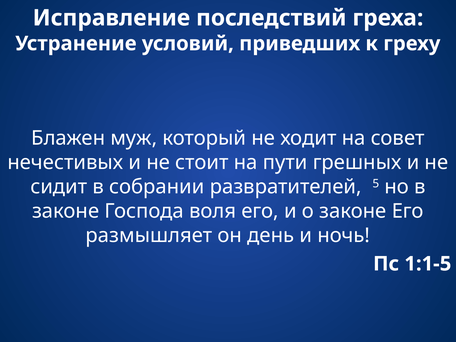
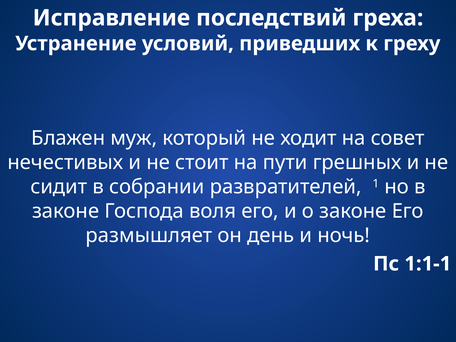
5: 5 -> 1
1:1-5: 1:1-5 -> 1:1-1
